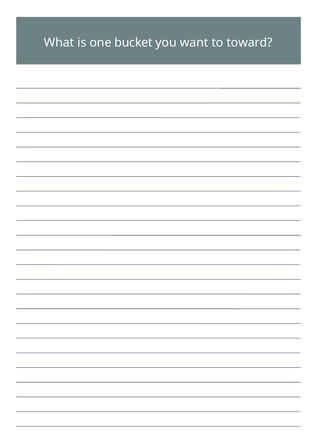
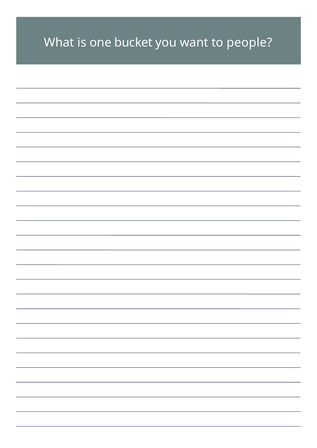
toward: toward -> people
